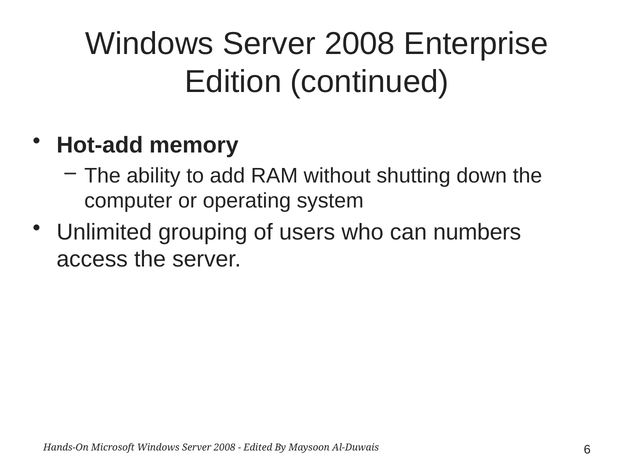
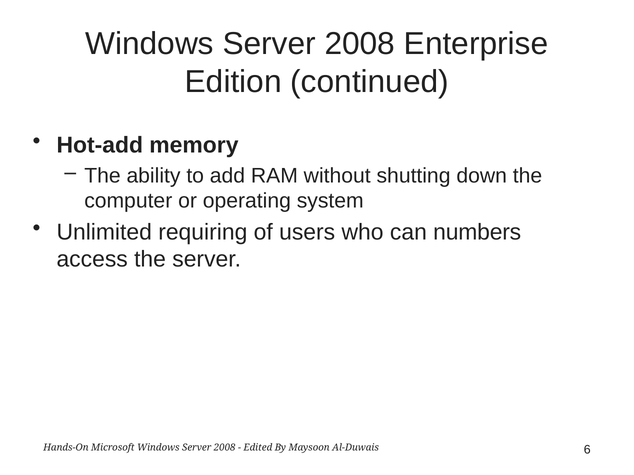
grouping: grouping -> requiring
